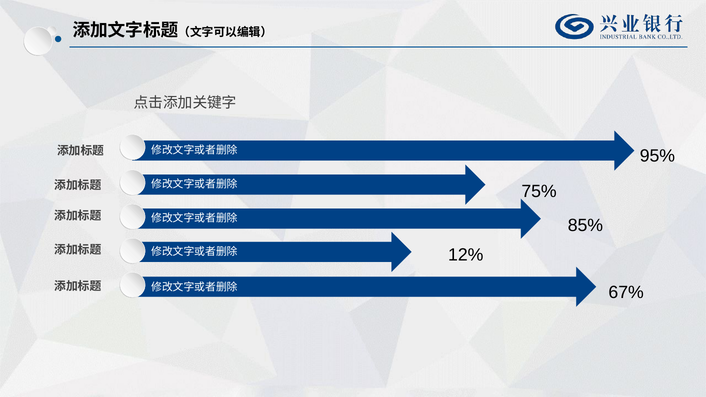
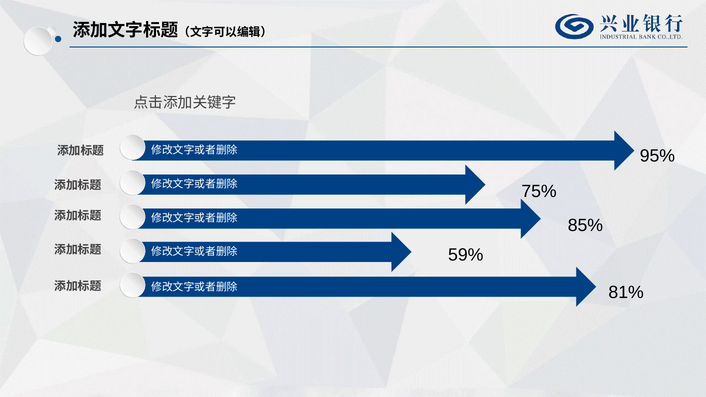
12%: 12% -> 59%
67%: 67% -> 81%
